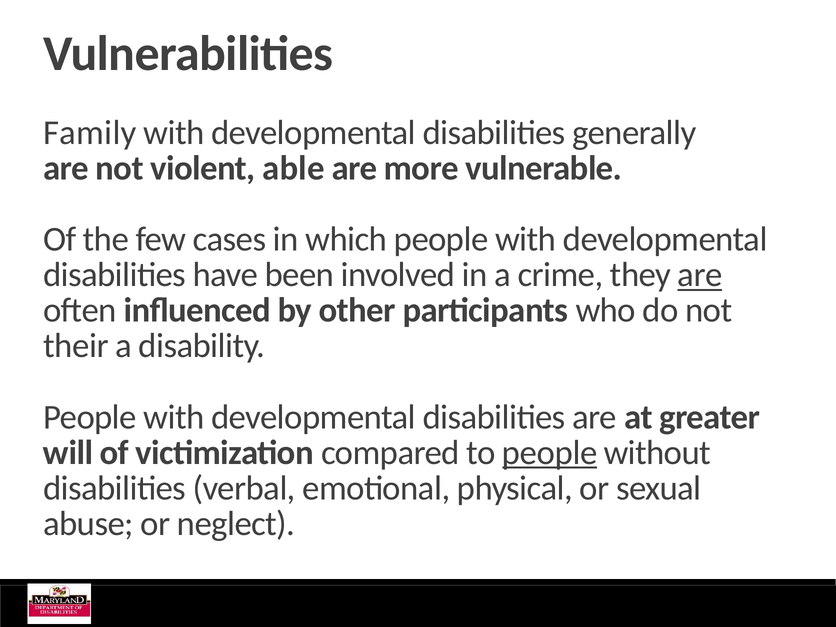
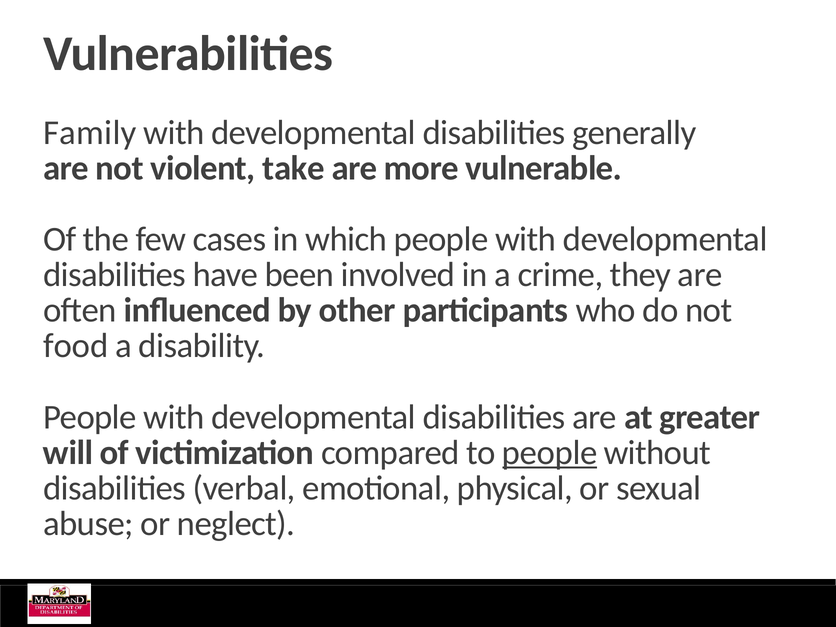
able: able -> take
are at (700, 275) underline: present -> none
their: their -> food
